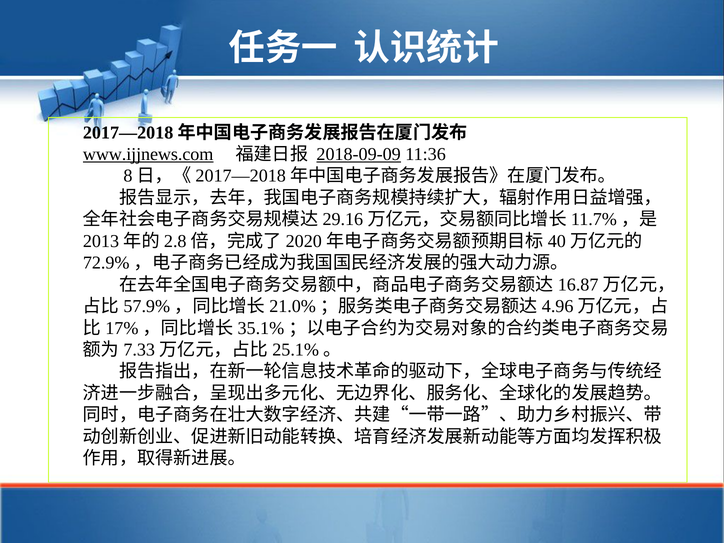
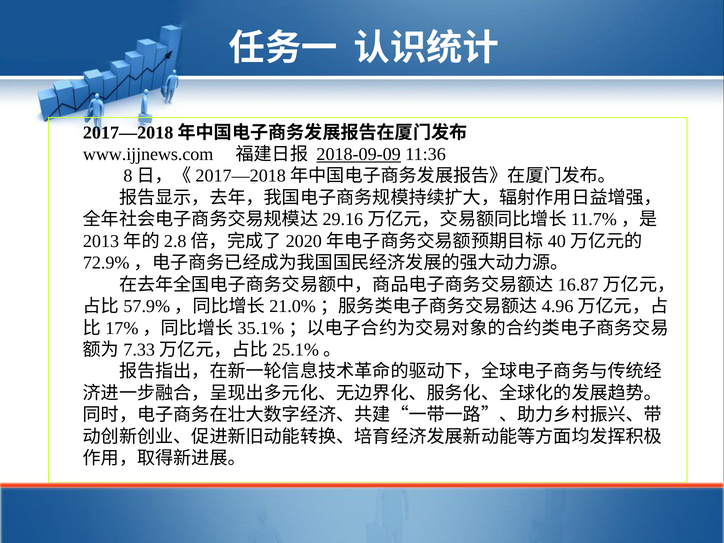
www.ijjnews.com underline: present -> none
